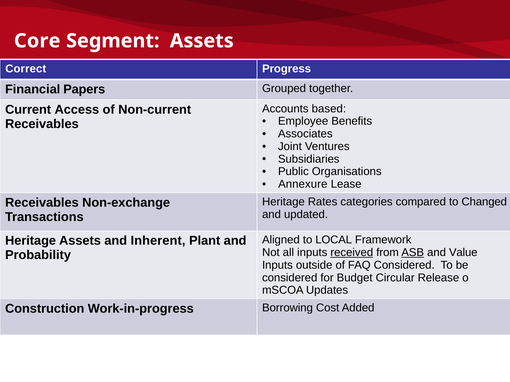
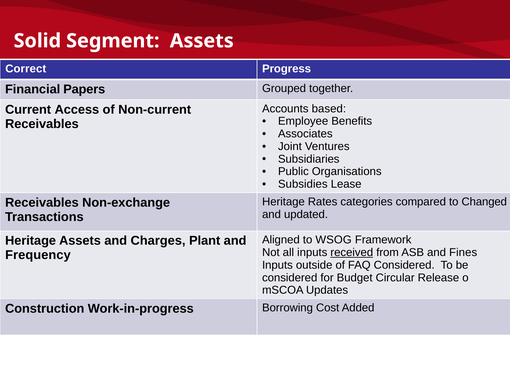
Core: Core -> Solid
Annexure: Annexure -> Subsidies
LOCAL: LOCAL -> WSOG
Inherent: Inherent -> Charges
ASB underline: present -> none
Value: Value -> Fines
Probability: Probability -> Frequency
